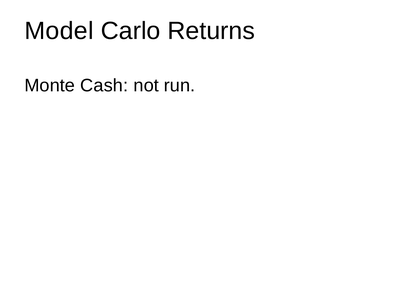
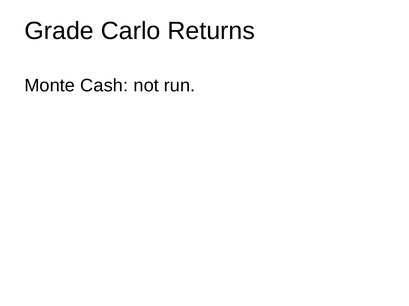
Model: Model -> Grade
